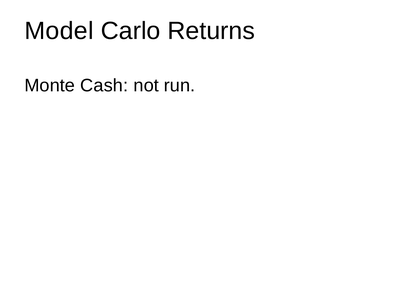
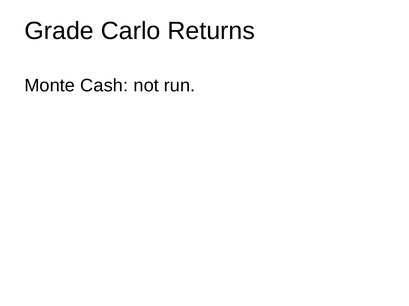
Model: Model -> Grade
